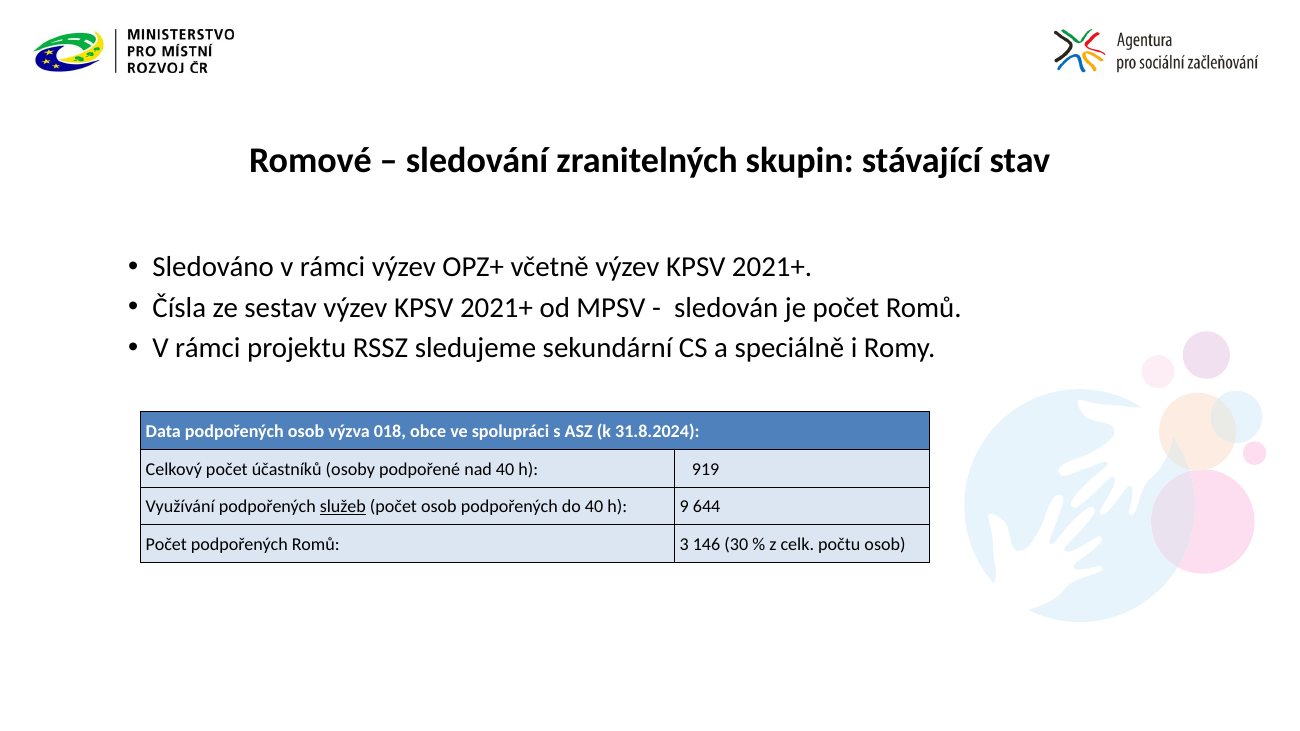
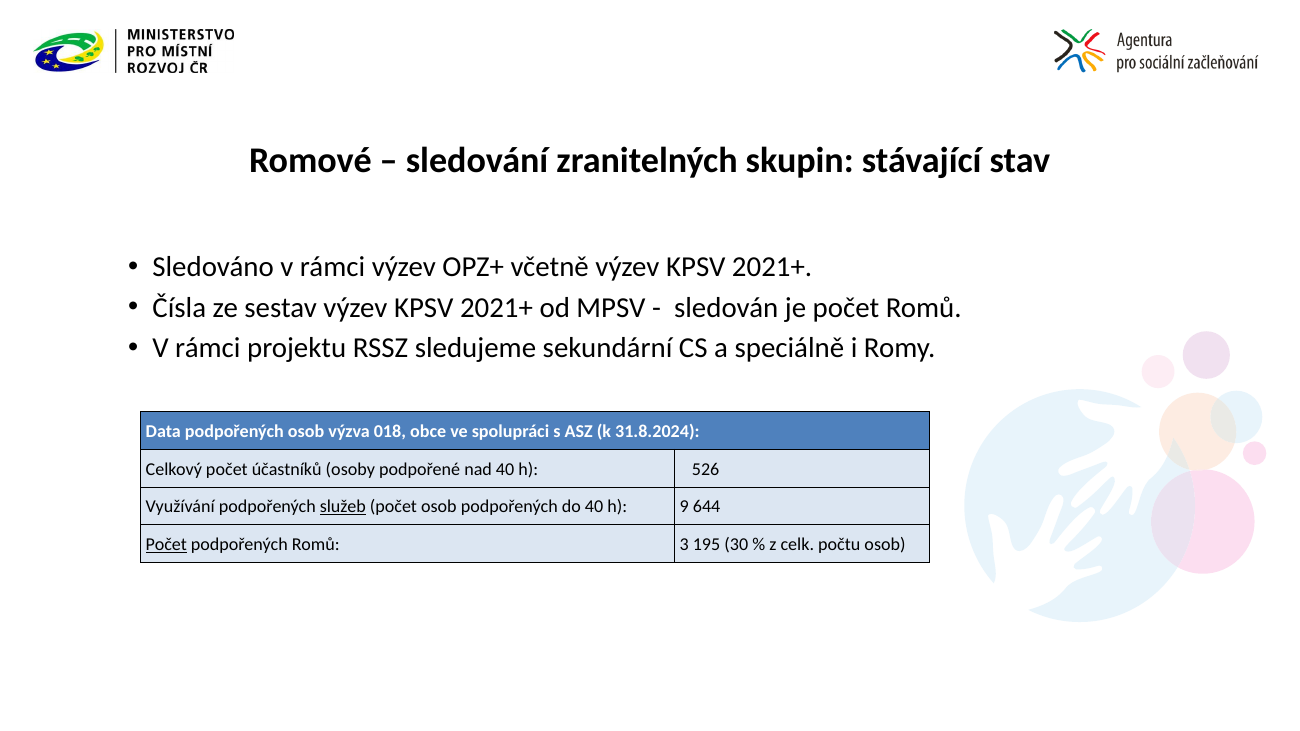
919: 919 -> 526
Počet at (166, 545) underline: none -> present
146: 146 -> 195
